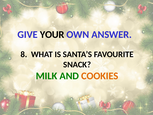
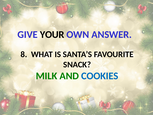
COOKIES colour: orange -> blue
